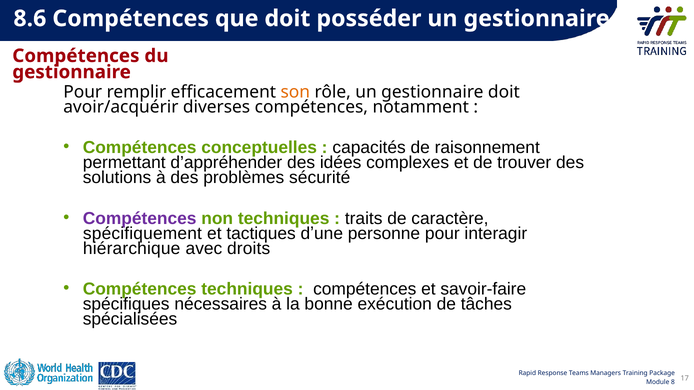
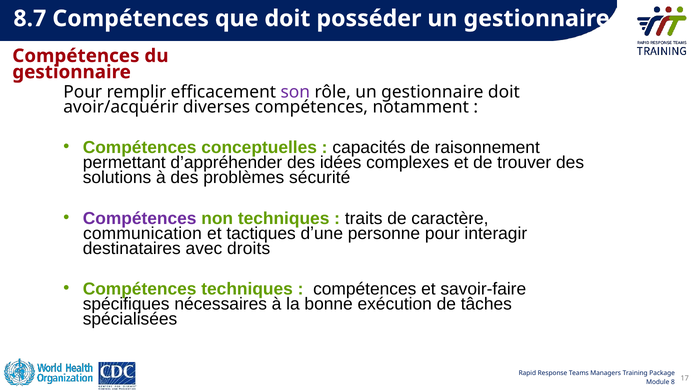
8.6: 8.6 -> 8.7
son colour: orange -> purple
spécifiquement: spécifiquement -> communication
hiérarchique: hiérarchique -> destinataires
